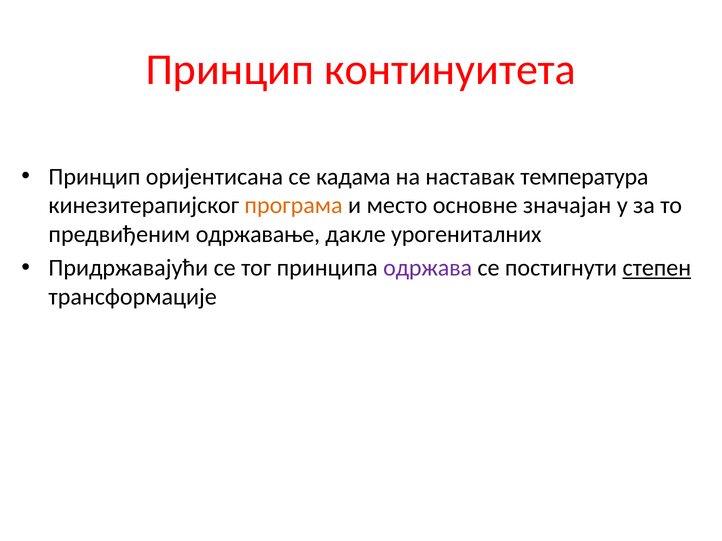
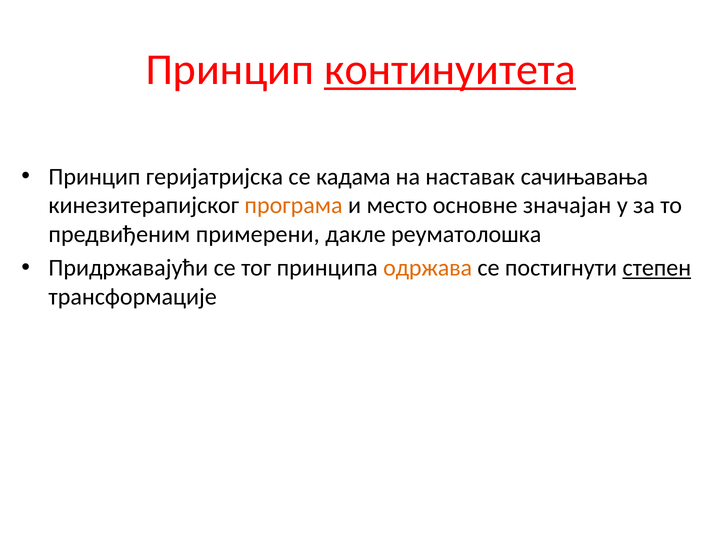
континуитета underline: none -> present
оријентисана: оријентисана -> геријатријска
температура: температура -> сачињавања
одржавање: одржавање -> примерени
урогениталних: урогениталних -> реуматолошка
одржава colour: purple -> orange
